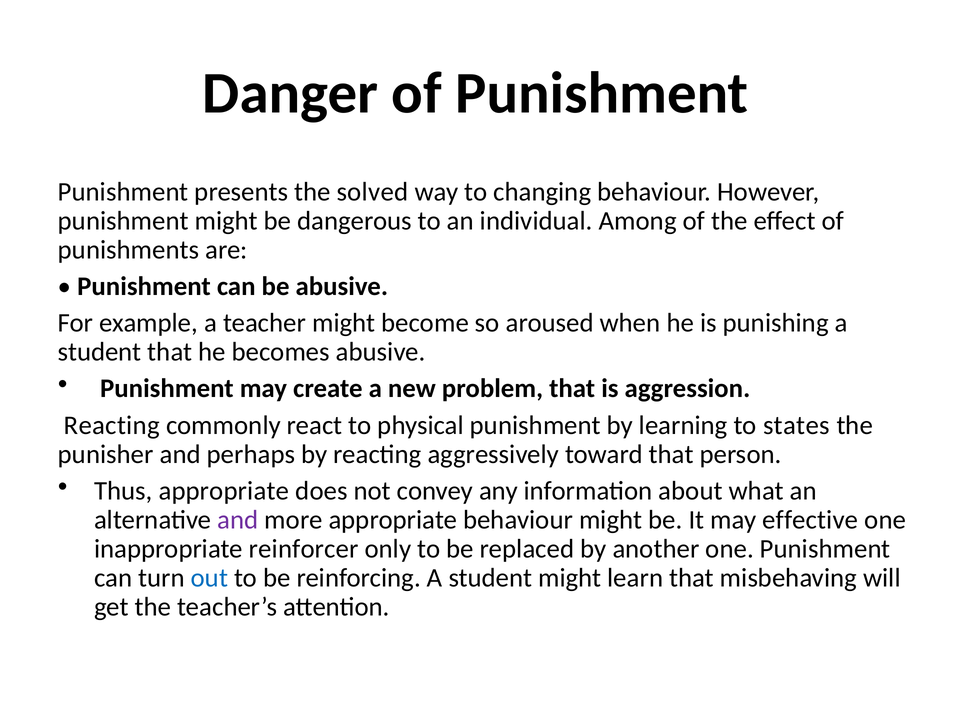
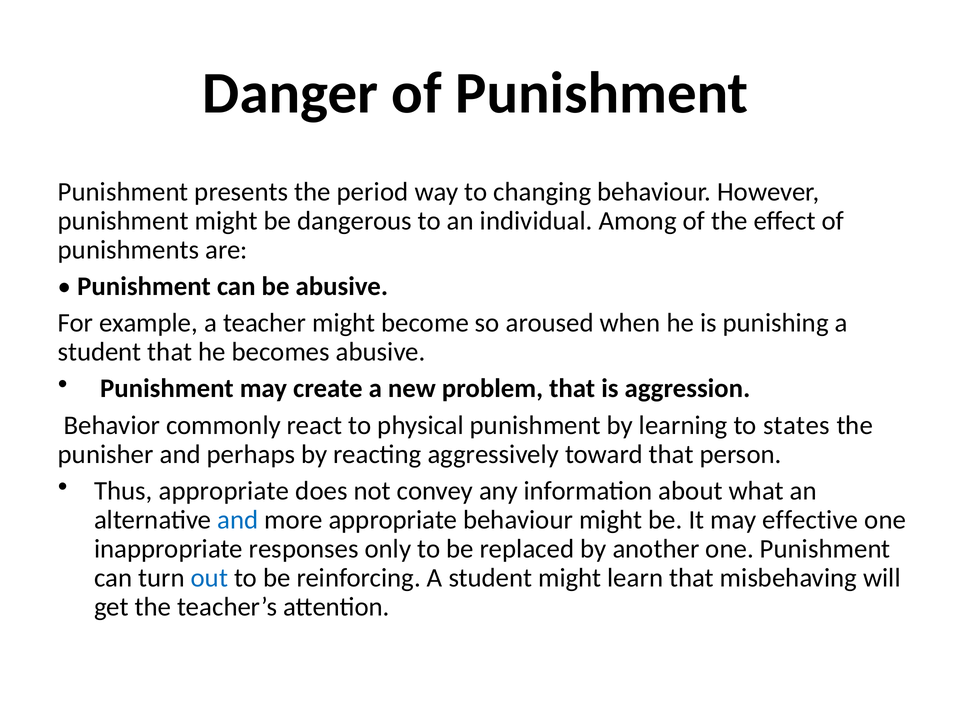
solved: solved -> period
Reacting at (112, 425): Reacting -> Behavior
and at (238, 520) colour: purple -> blue
reinforcer: reinforcer -> responses
